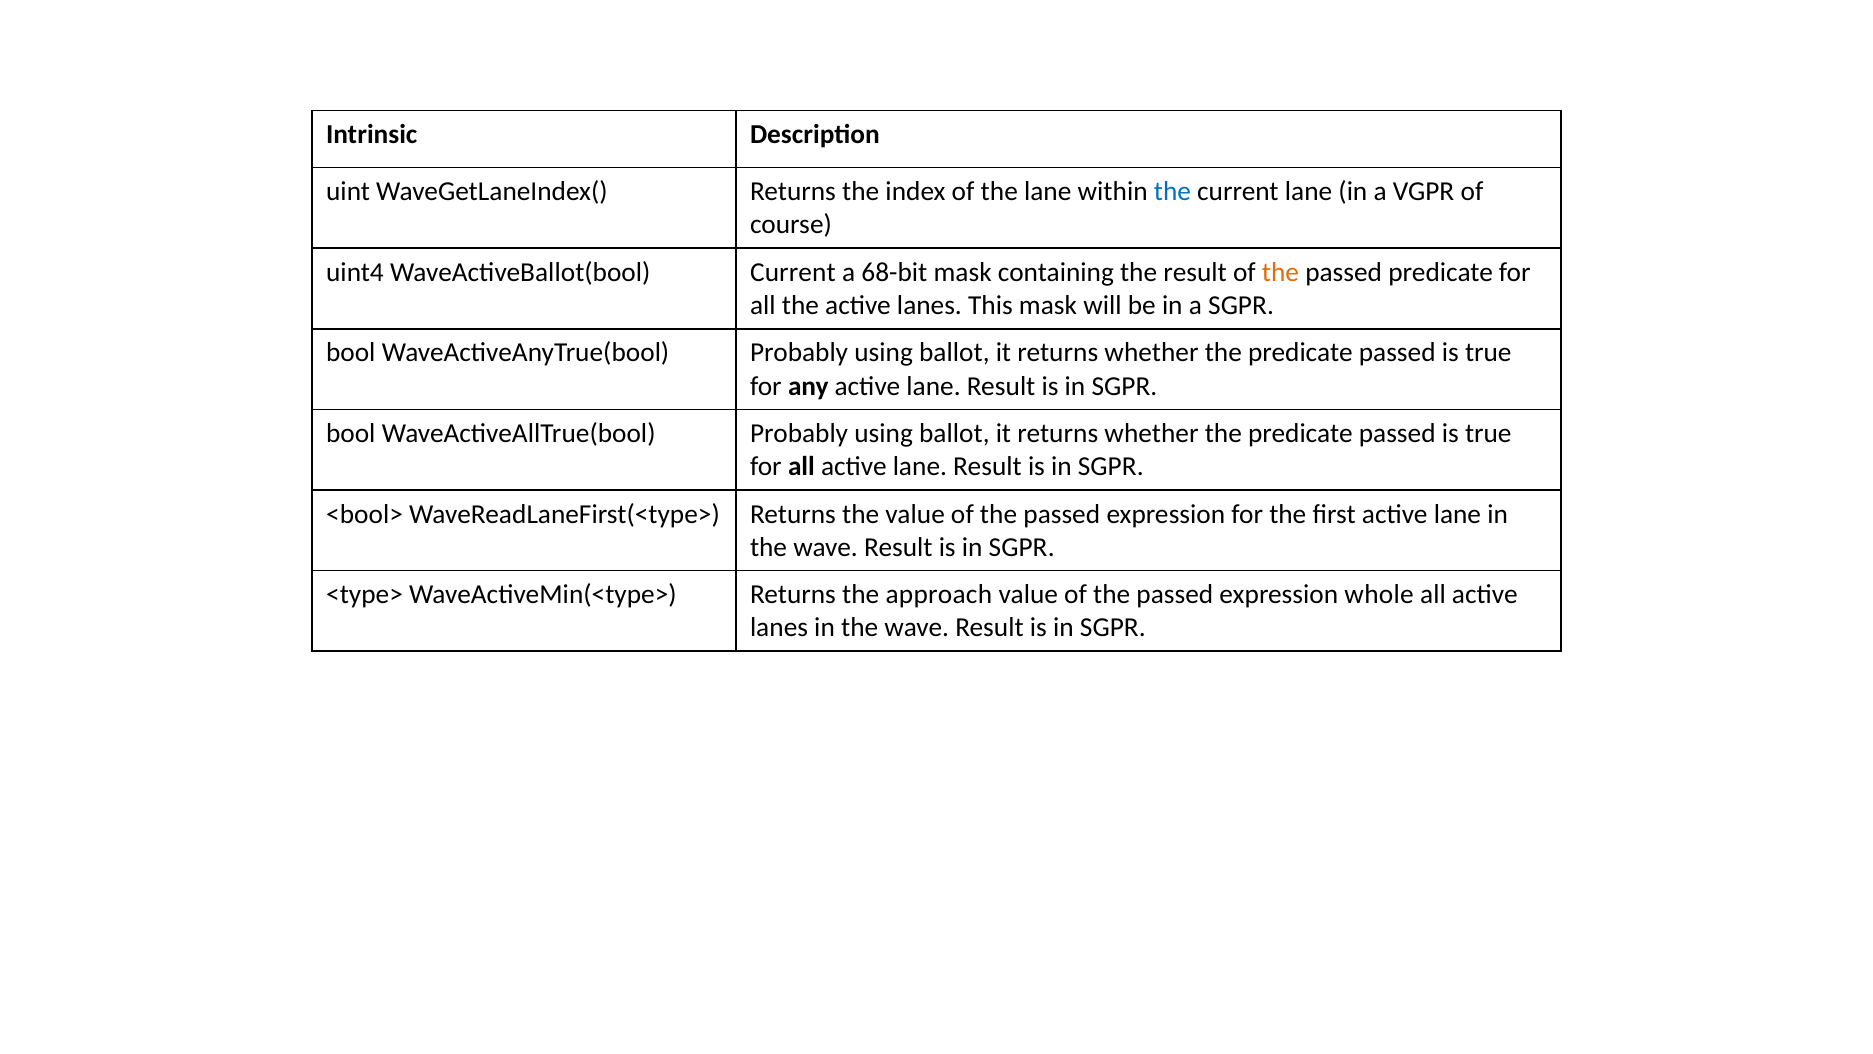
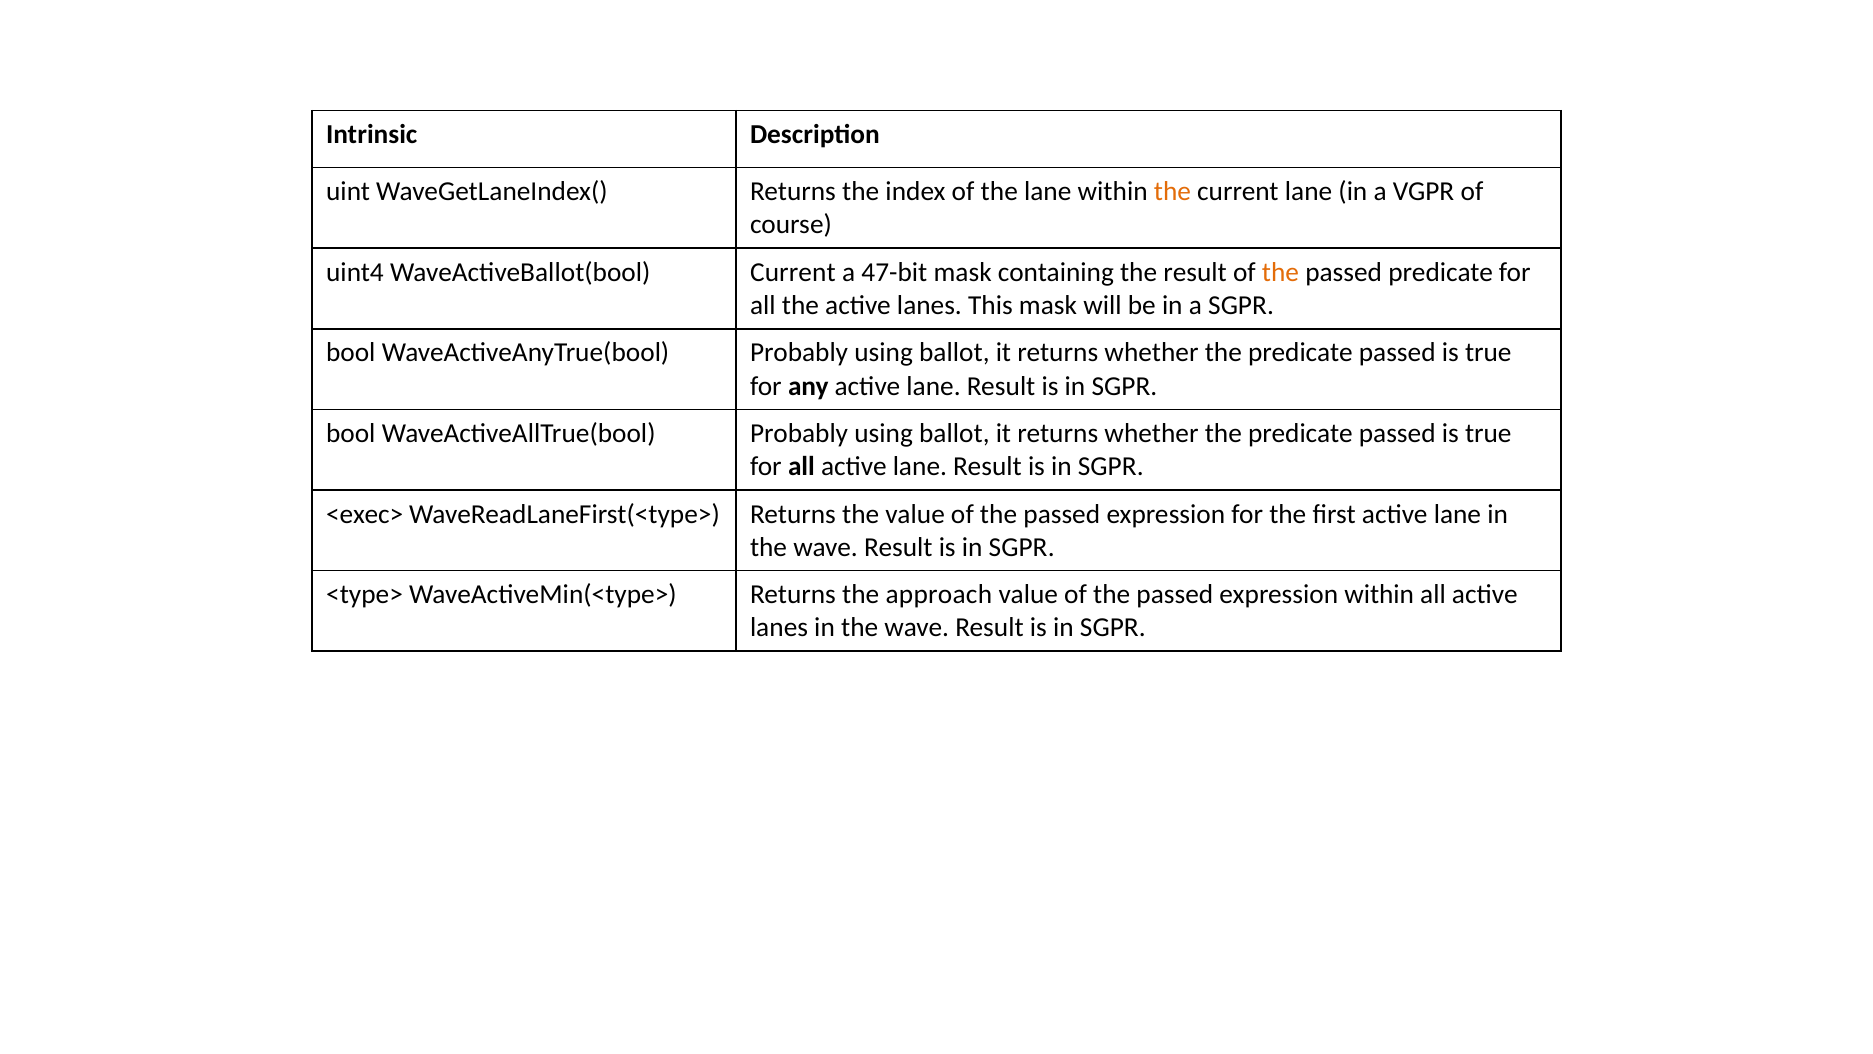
the at (1172, 192) colour: blue -> orange
68-bit: 68-bit -> 47-bit
<bool>: <bool> -> <exec>
expression whole: whole -> within
